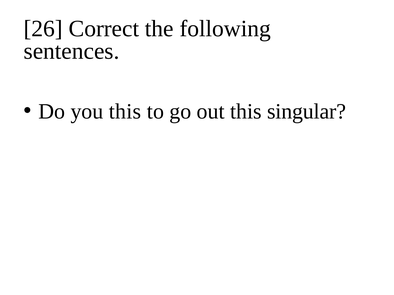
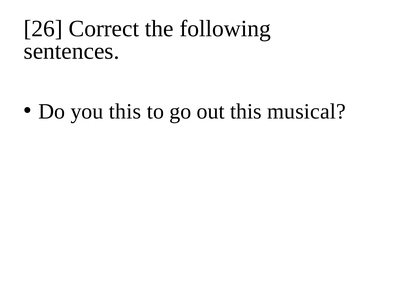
singular: singular -> musical
